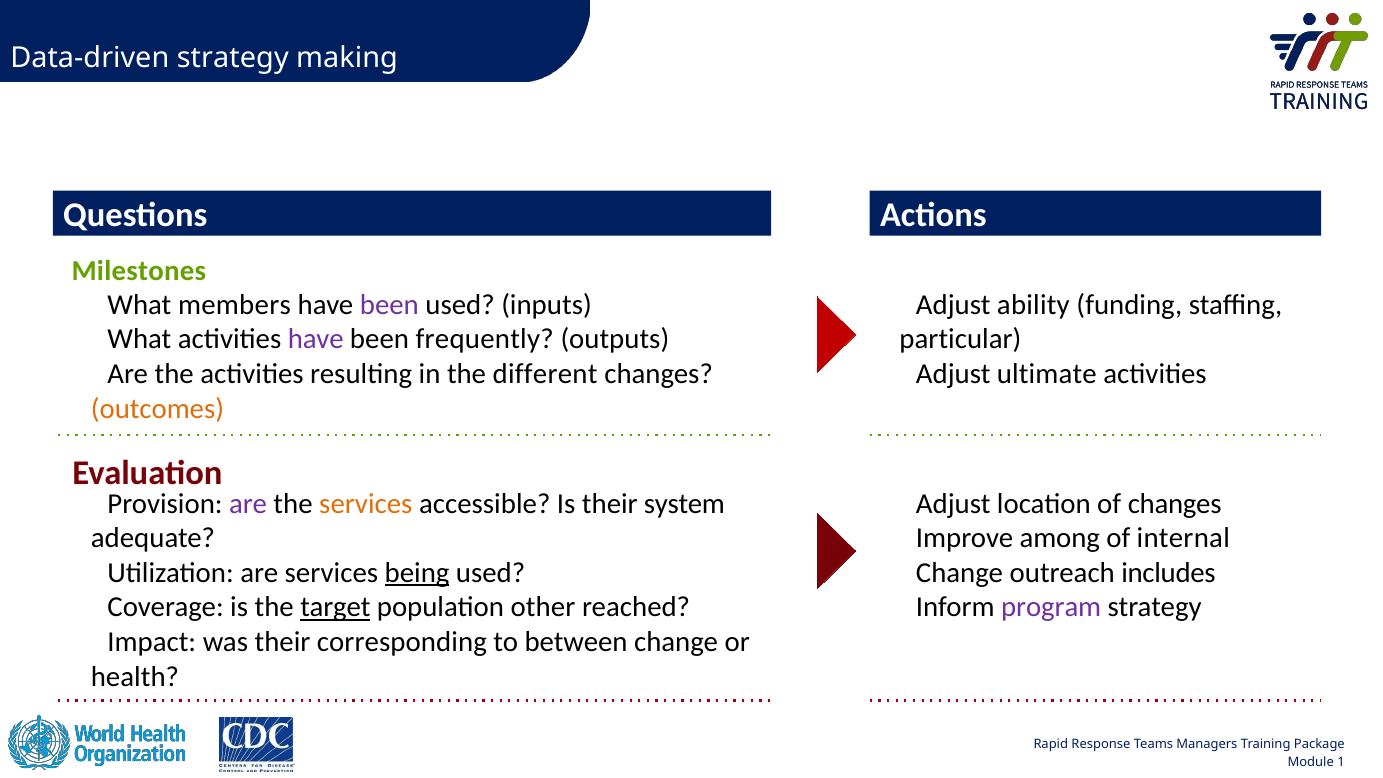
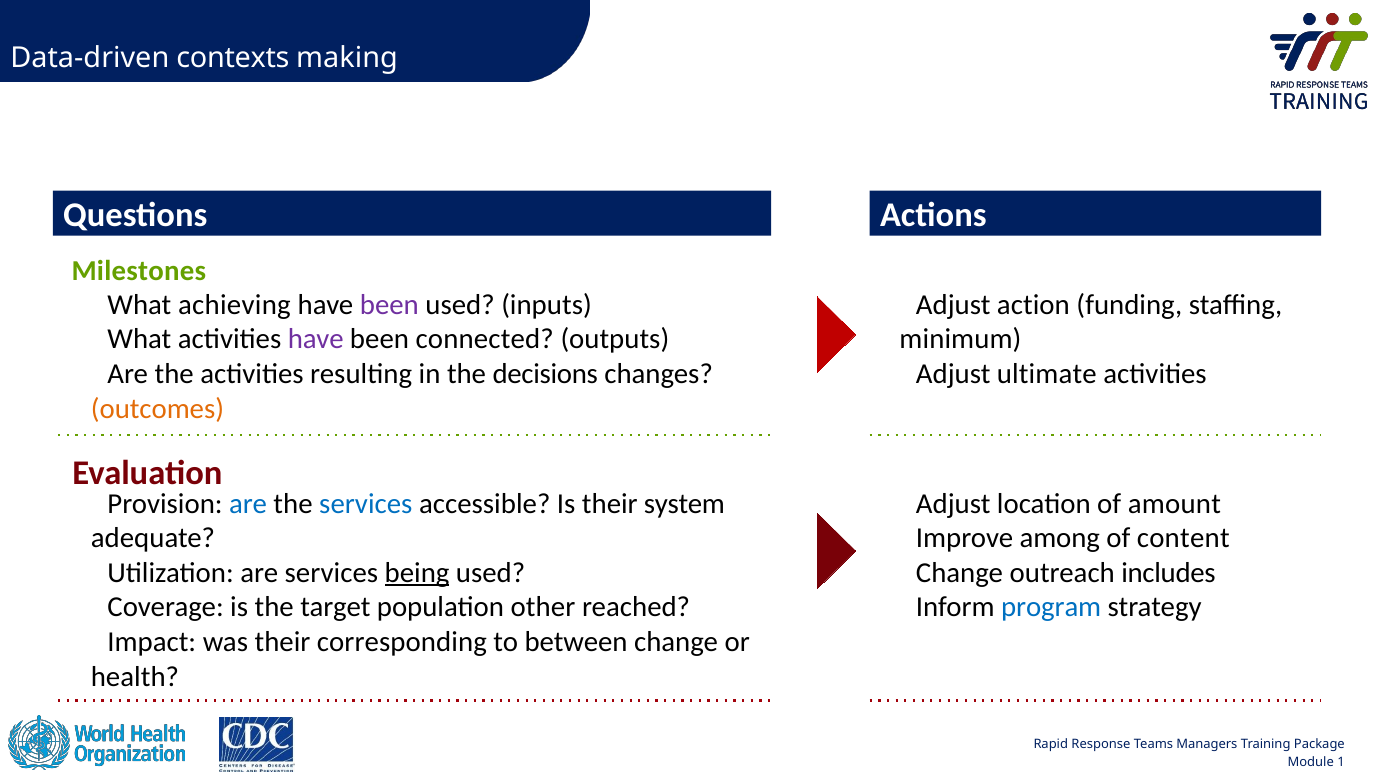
Data-driven strategy: strategy -> contexts
members: members -> achieving
ability: ability -> action
frequently: frequently -> connected
particular: particular -> minimum
different: different -> decisions
are at (248, 504) colour: purple -> blue
services at (366, 504) colour: orange -> blue
of changes: changes -> amount
internal: internal -> content
target underline: present -> none
program colour: purple -> blue
